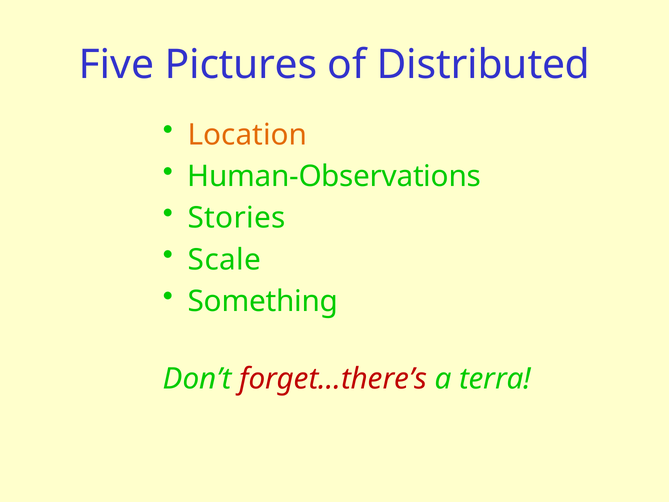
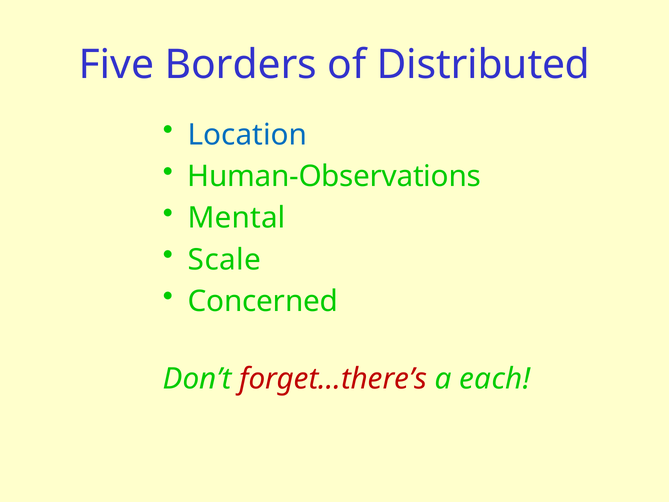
Pictures: Pictures -> Borders
Location colour: orange -> blue
Stories: Stories -> Mental
Something: Something -> Concerned
terra: terra -> each
